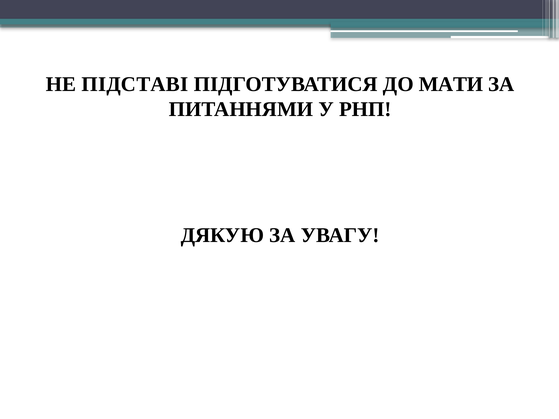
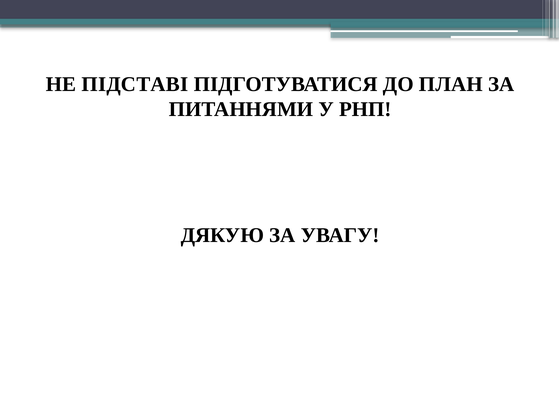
МАТИ: МАТИ -> ПЛАН
